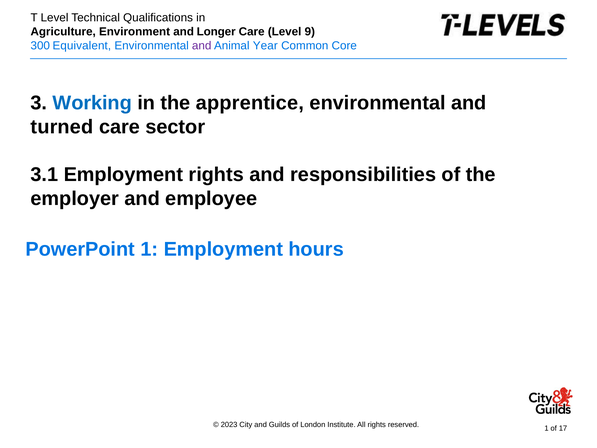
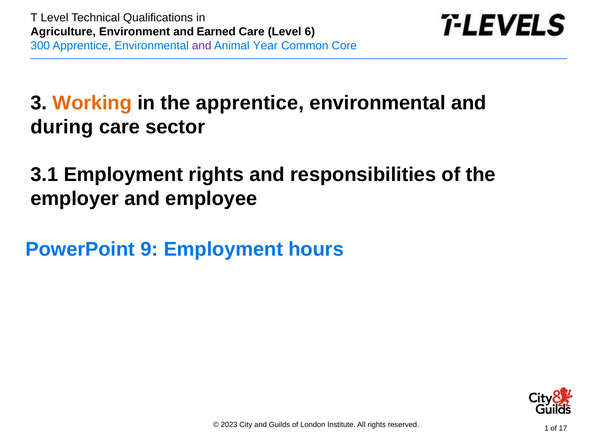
Longer: Longer -> Earned
9: 9 -> 6
Equivalent at (82, 46): Equivalent -> Apprentice
Working colour: blue -> orange
turned: turned -> during
PowerPoint 1: 1 -> 9
